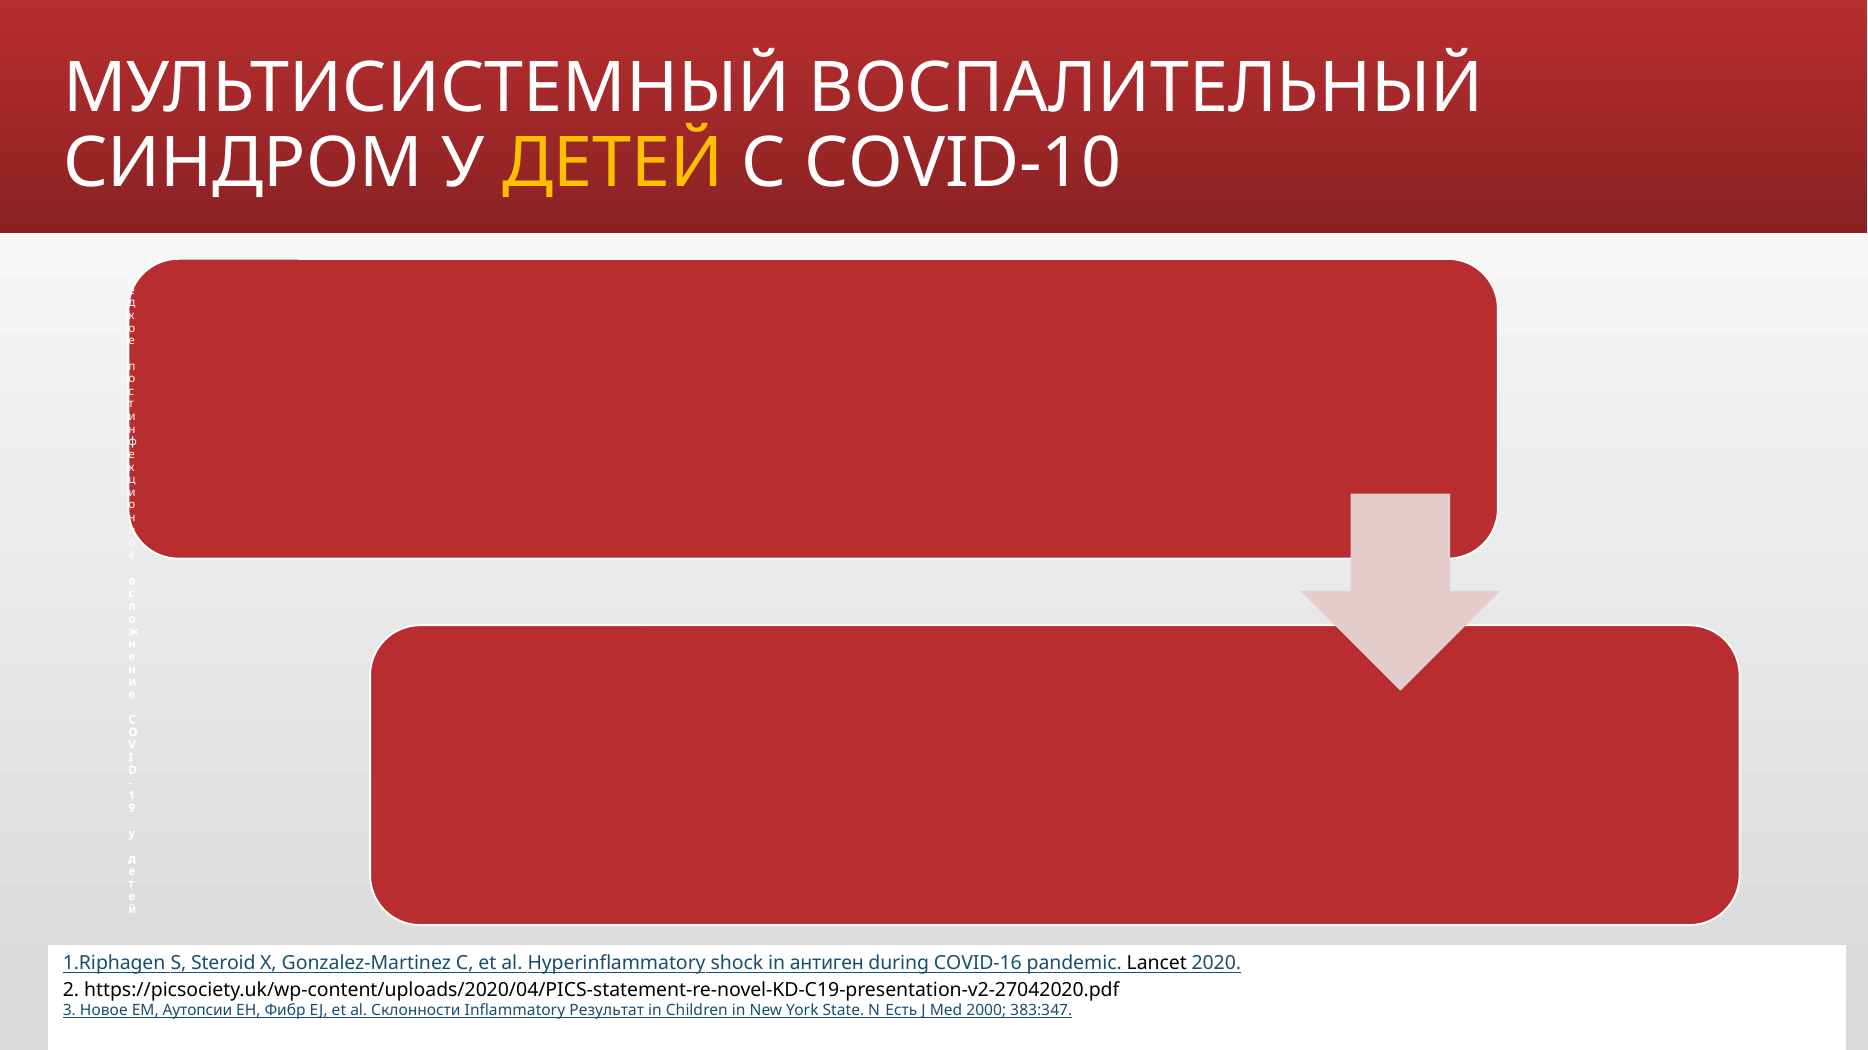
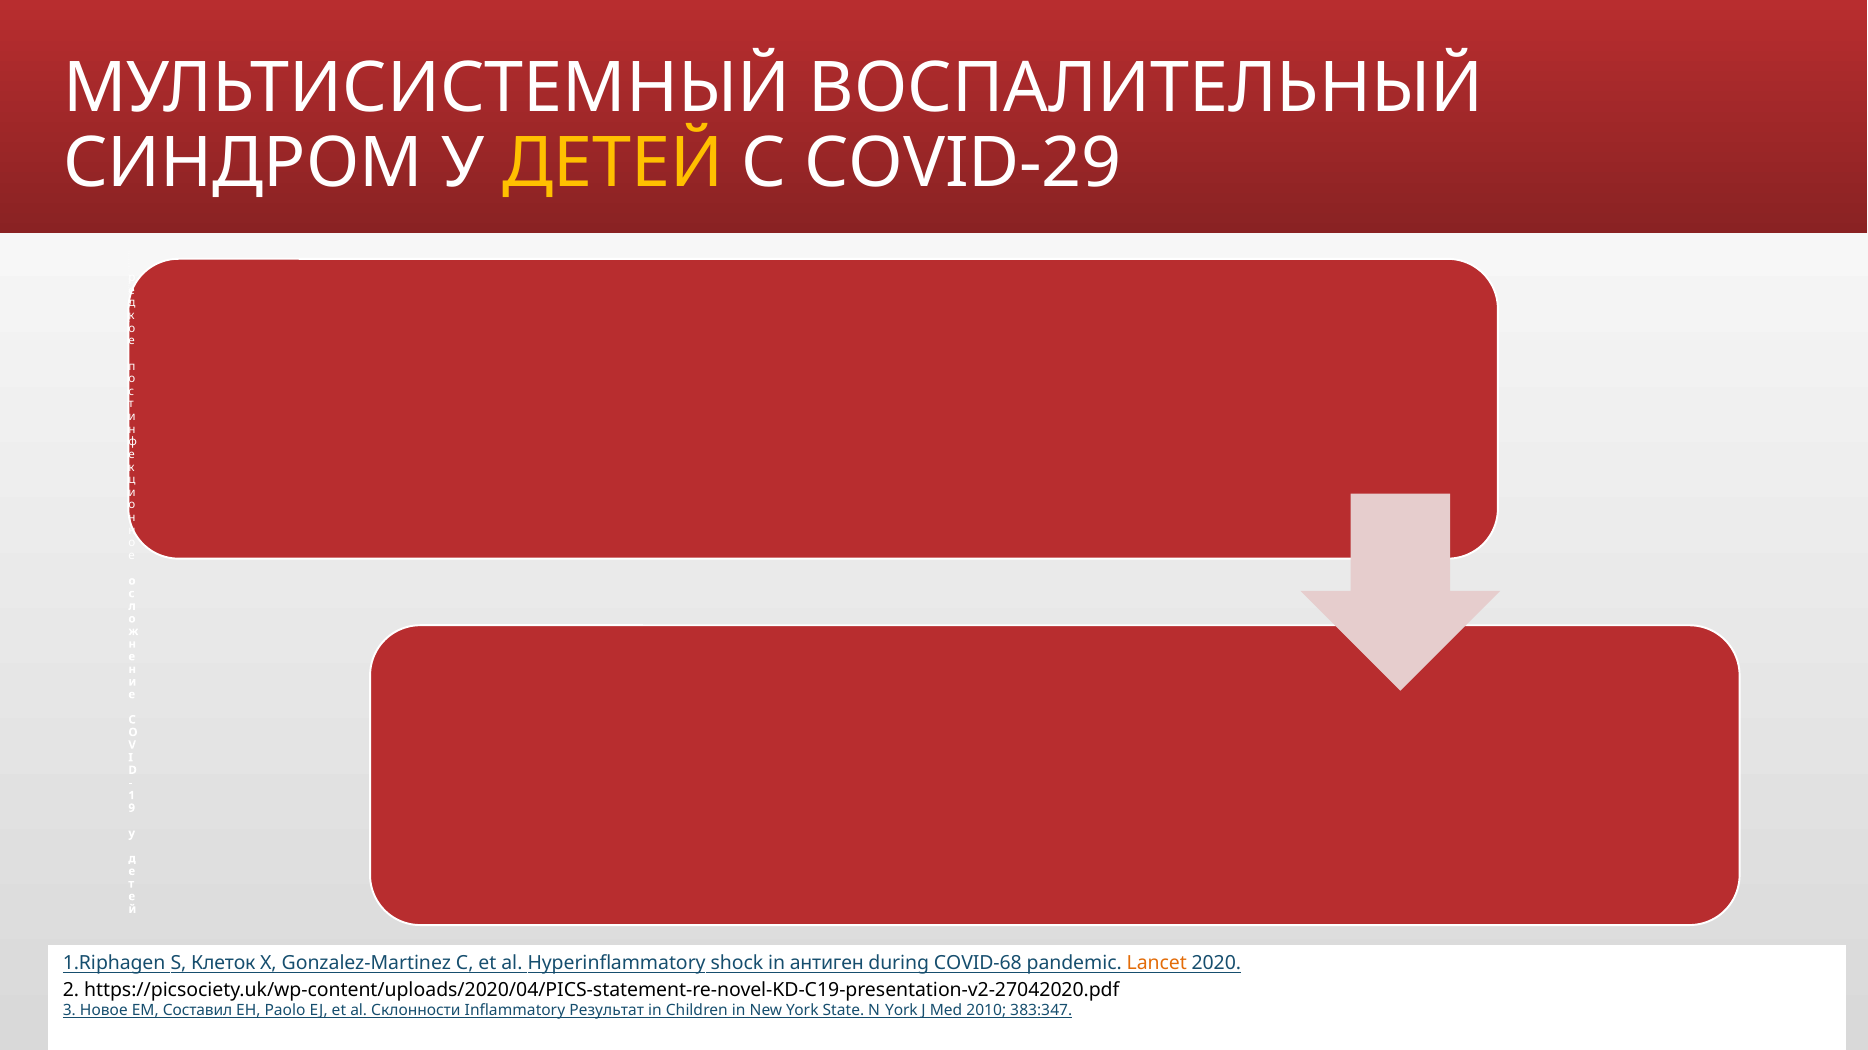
COVID-10: COVID-10 -> COVID-29
Steroid: Steroid -> Клеток
COVID-16: COVID-16 -> COVID-68
Lancet colour: black -> orange
Аутопсии: Аутопсии -> Составил
Фибр: Фибр -> Paolo
N Есть: Есть -> York
2000: 2000 -> 2010
